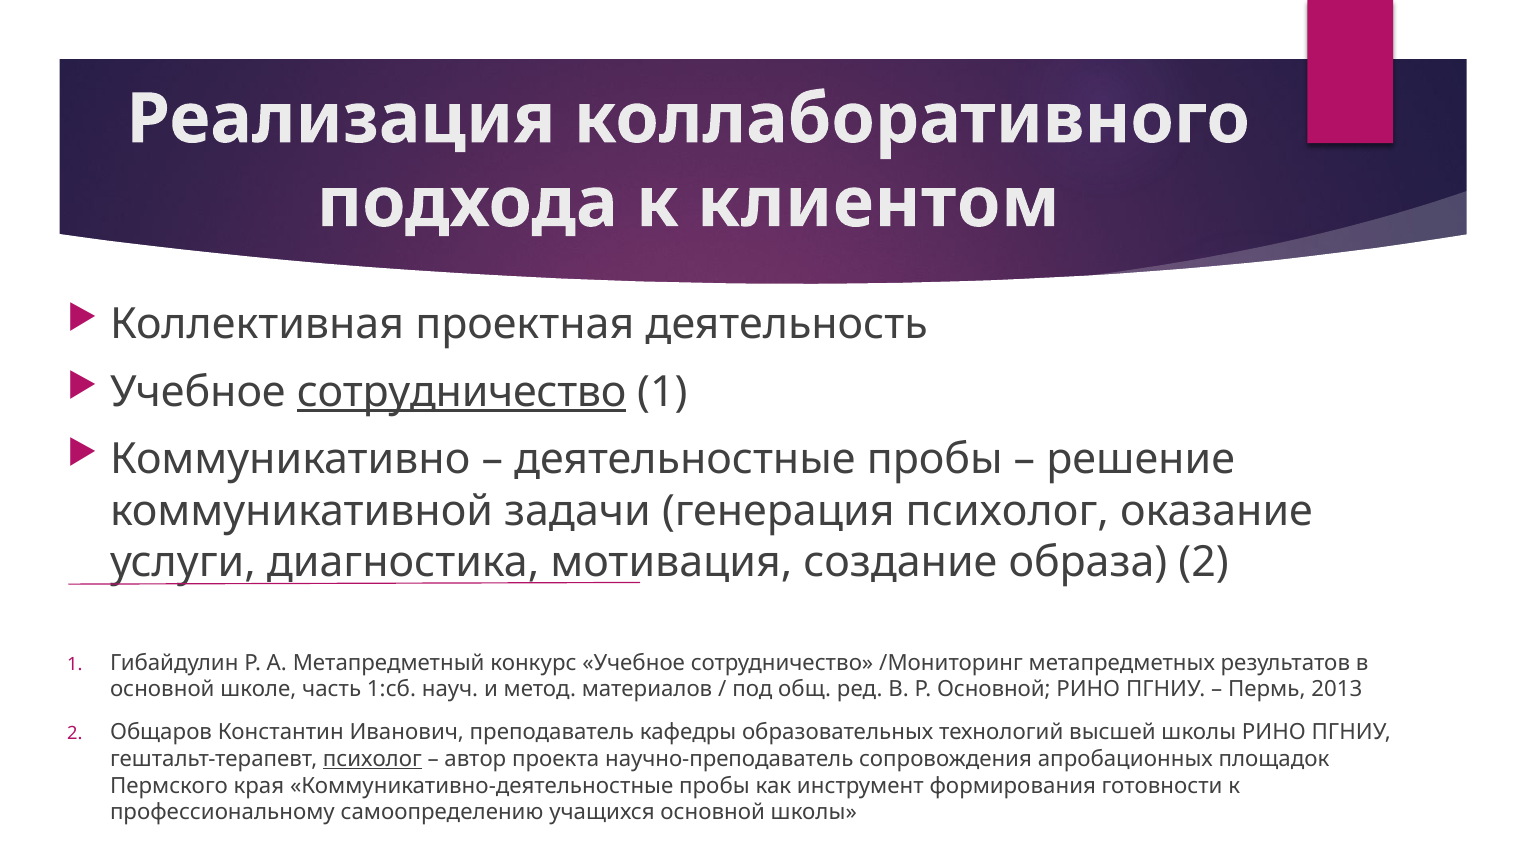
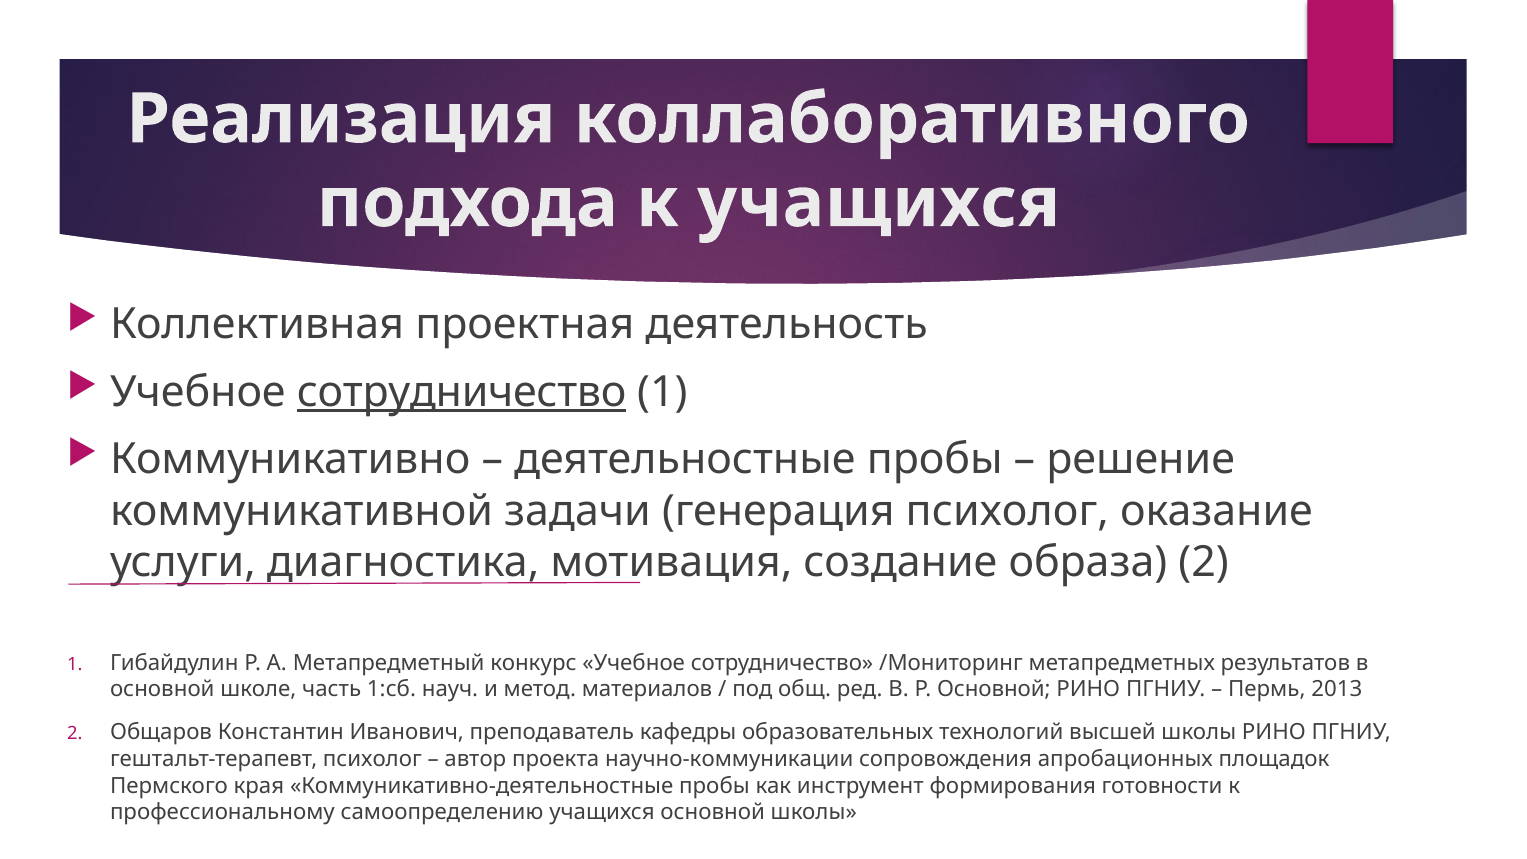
к клиентом: клиентом -> учащихся
психолог at (372, 759) underline: present -> none
научно-преподаватель: научно-преподаватель -> научно-коммуникации
